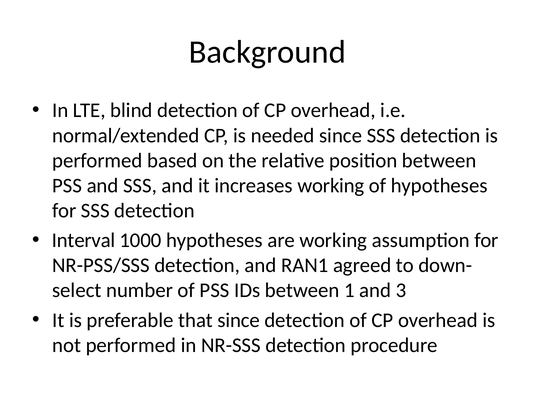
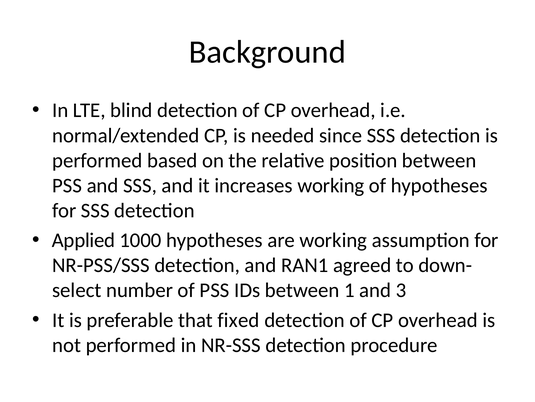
Interval: Interval -> Applied
that since: since -> fixed
